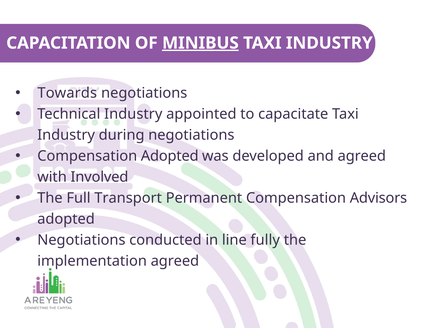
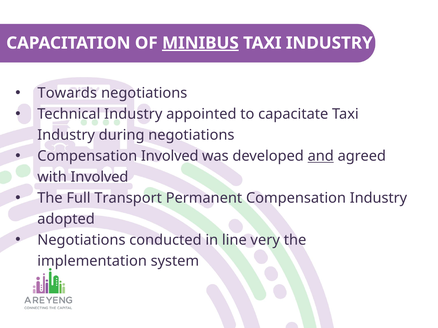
Compensation Adopted: Adopted -> Involved
and underline: none -> present
Compensation Advisors: Advisors -> Industry
fully: fully -> very
implementation agreed: agreed -> system
